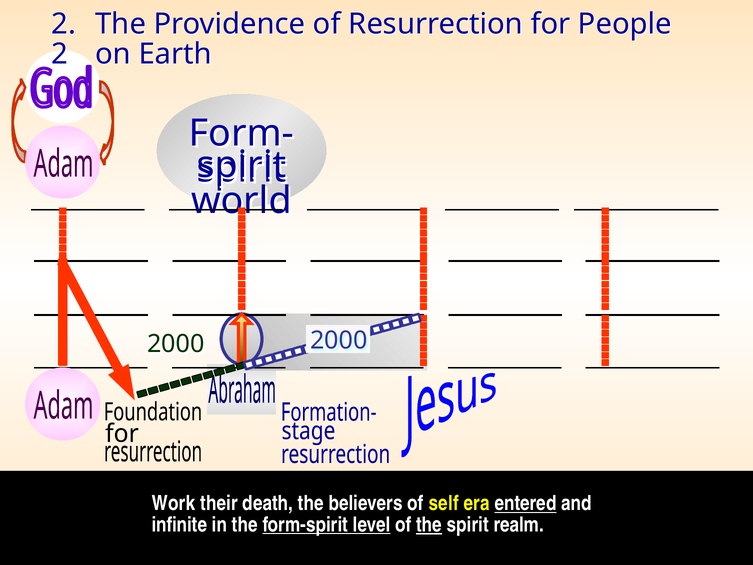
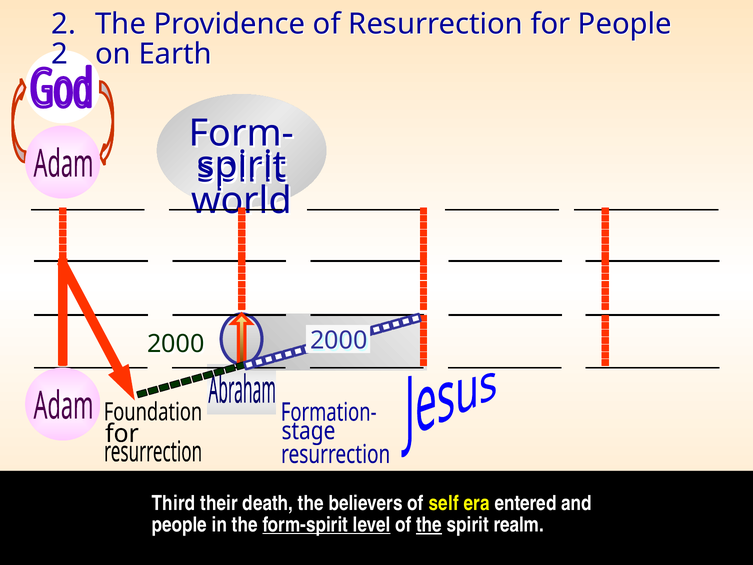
Work: Work -> Third
entered underline: present -> none
infinite at (179, 525): infinite -> people
